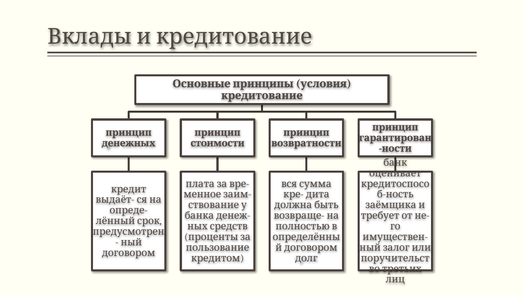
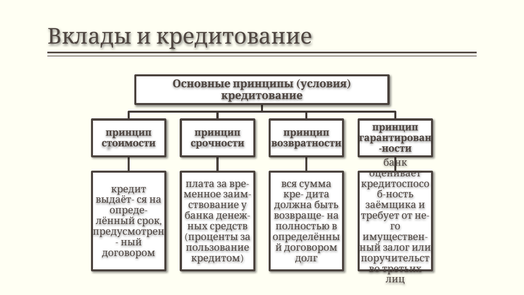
денежных: денежных -> стоимости
стоимости: стоимости -> срочности
